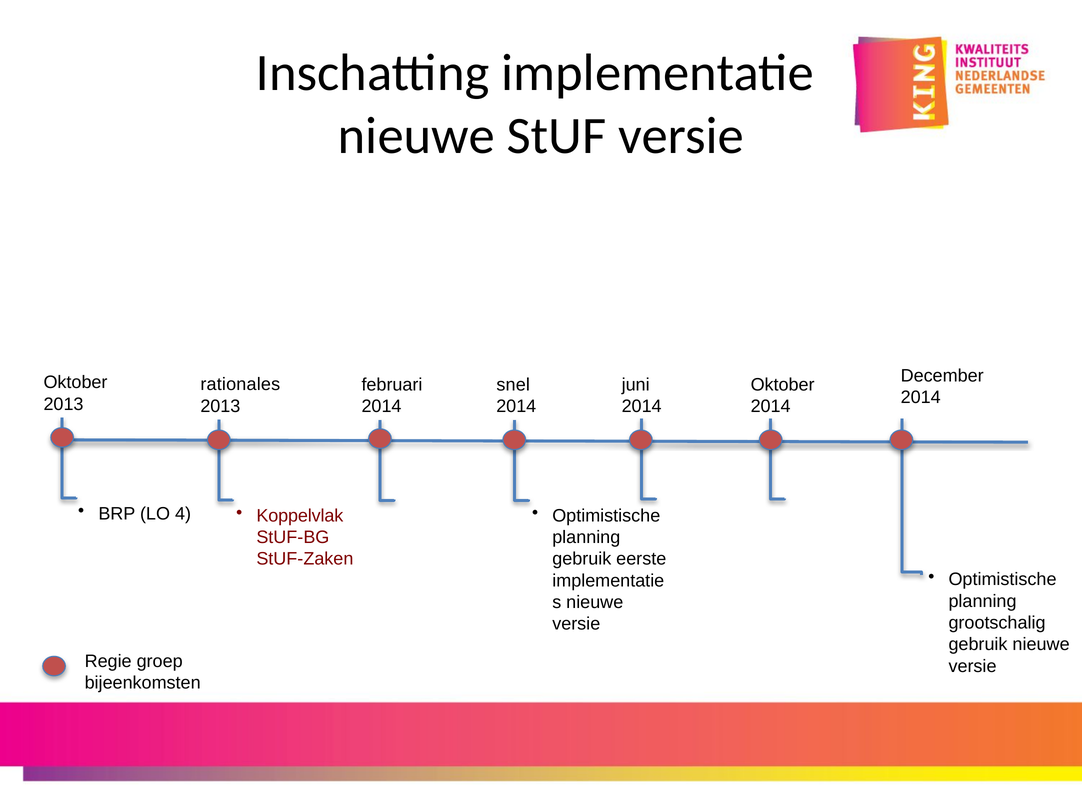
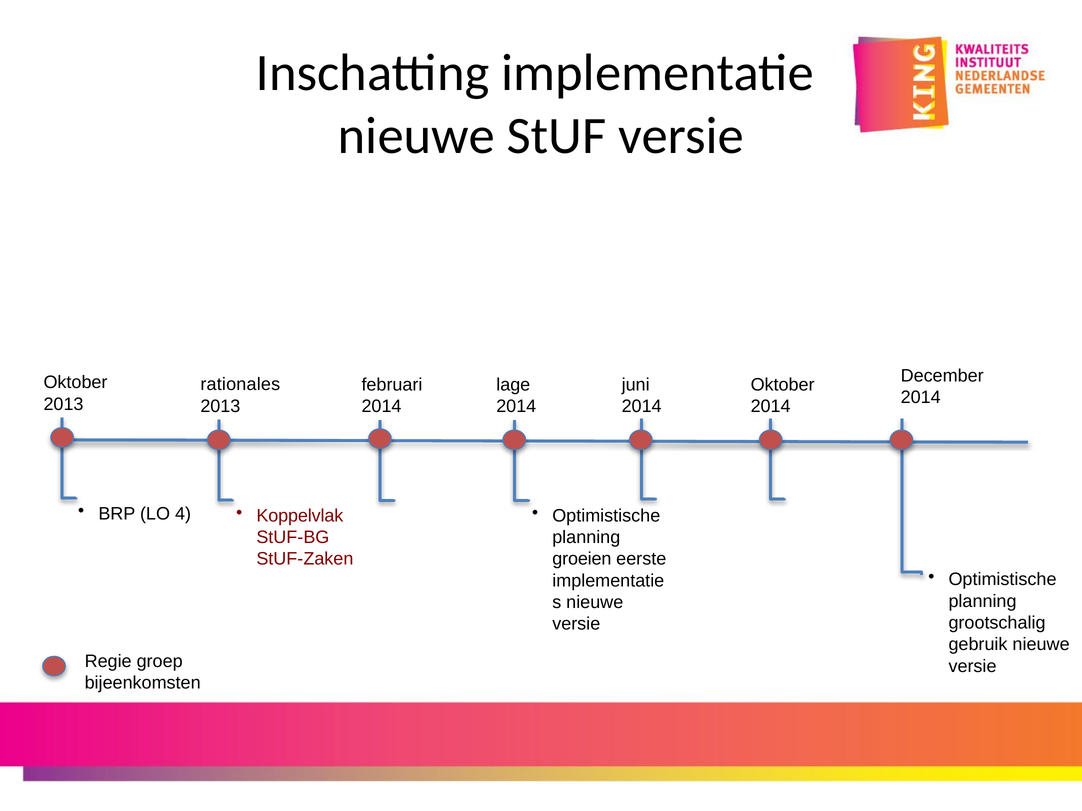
snel: snel -> lage
gebruik at (582, 559): gebruik -> groeien
